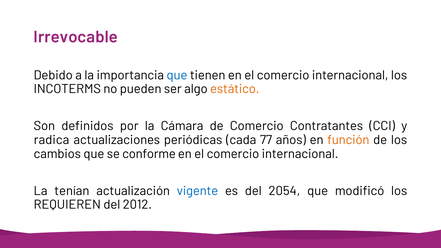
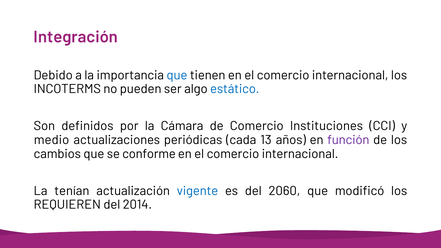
Irrevocable: Irrevocable -> Integración
estático colour: orange -> blue
Contratantes: Contratantes -> Instituciones
radica: radica -> medio
77: 77 -> 13
función colour: orange -> purple
2054: 2054 -> 2060
2012: 2012 -> 2014
